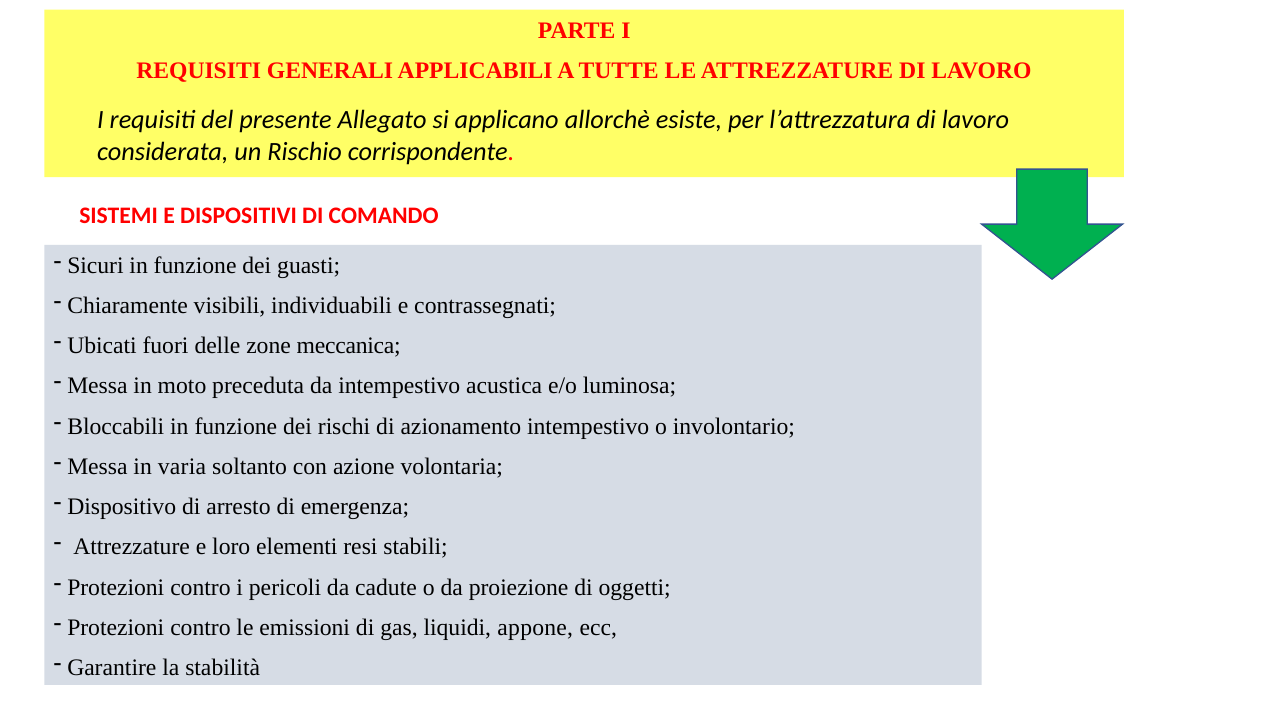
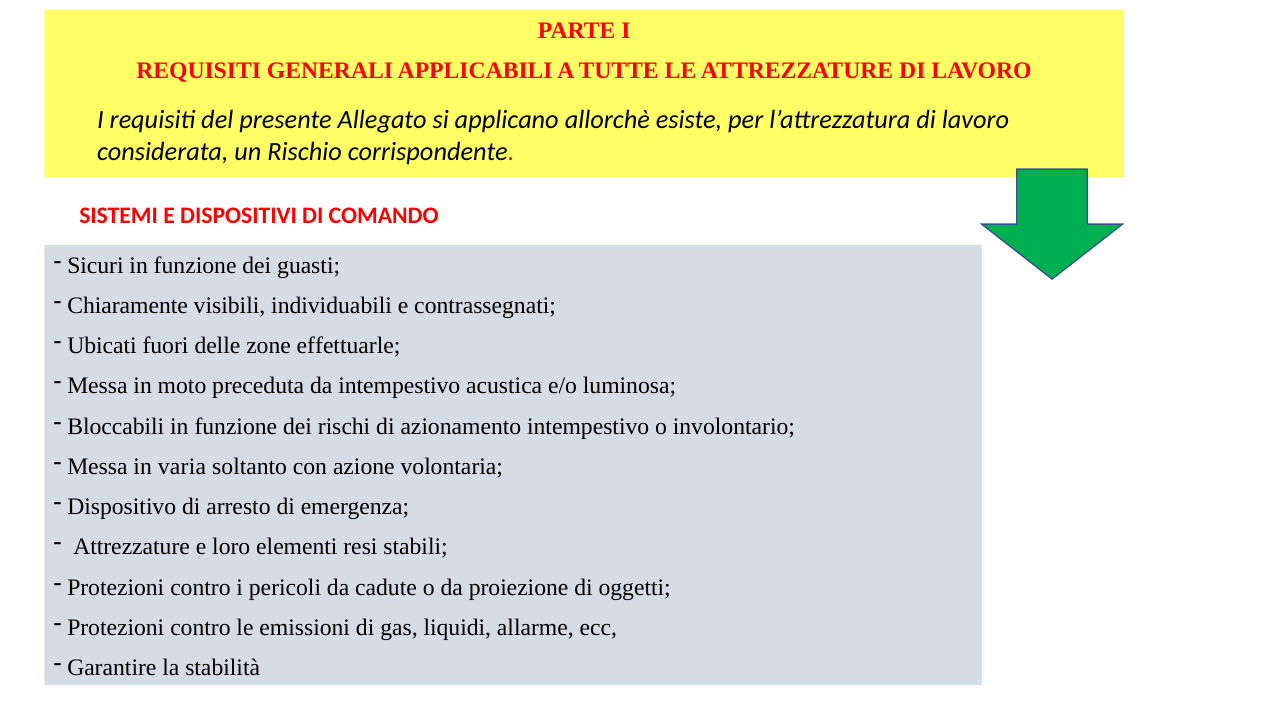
meccanica: meccanica -> effettuarle
appone: appone -> allarme
